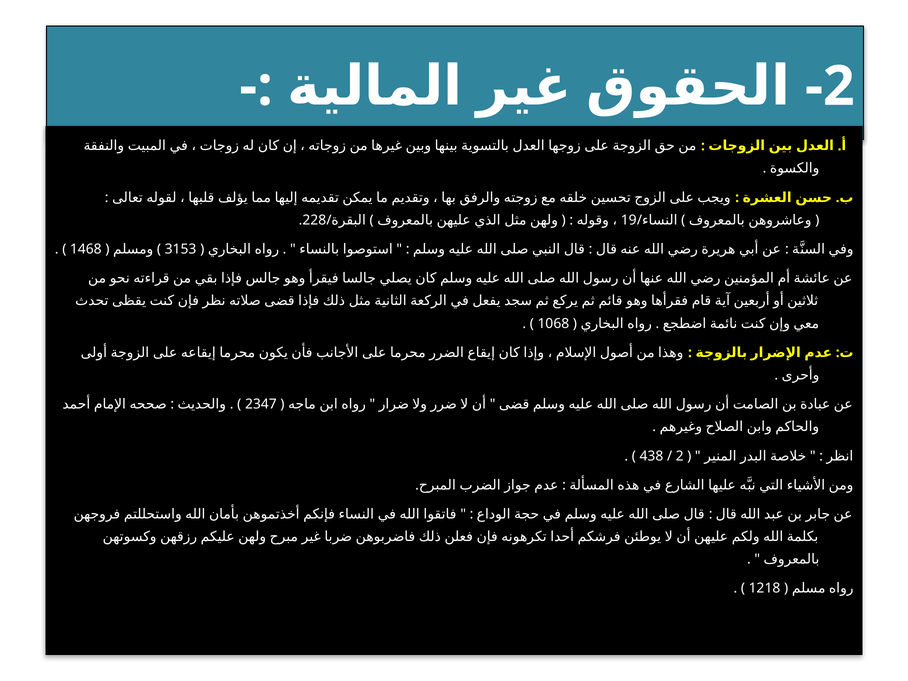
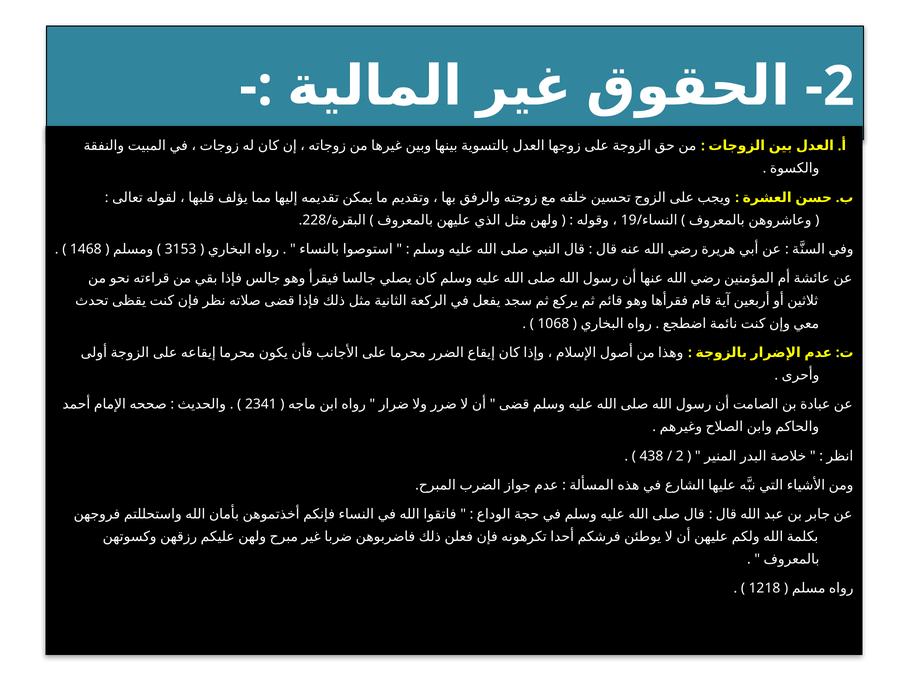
2347: 2347 -> 2341
